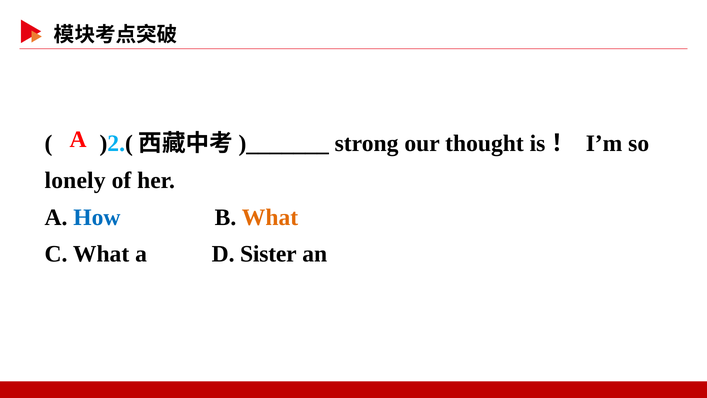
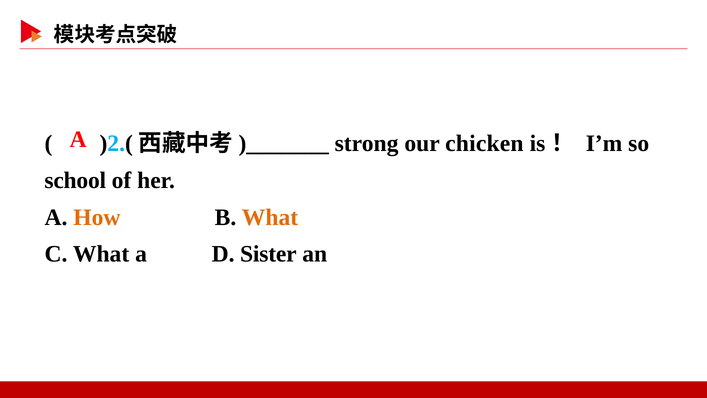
thought: thought -> chicken
lonely: lonely -> school
How colour: blue -> orange
